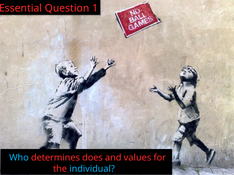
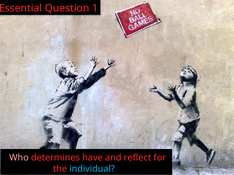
Who colour: light blue -> pink
does: does -> have
values: values -> reflect
